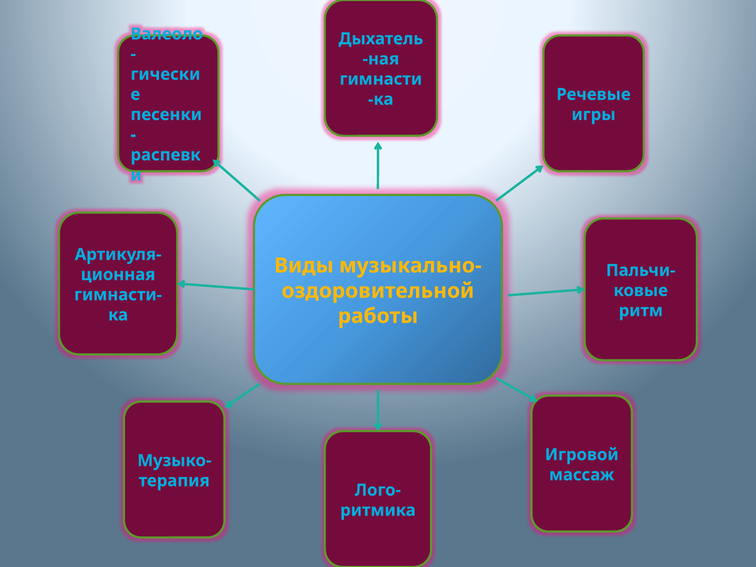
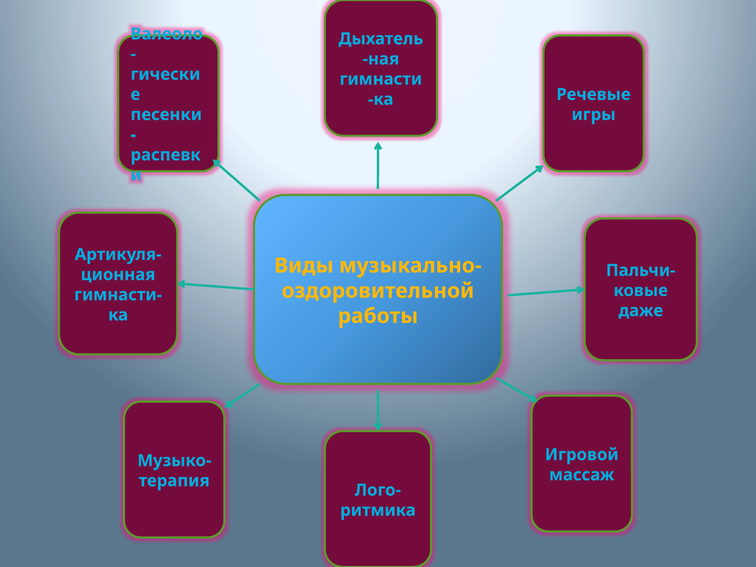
ритм: ритм -> даже
